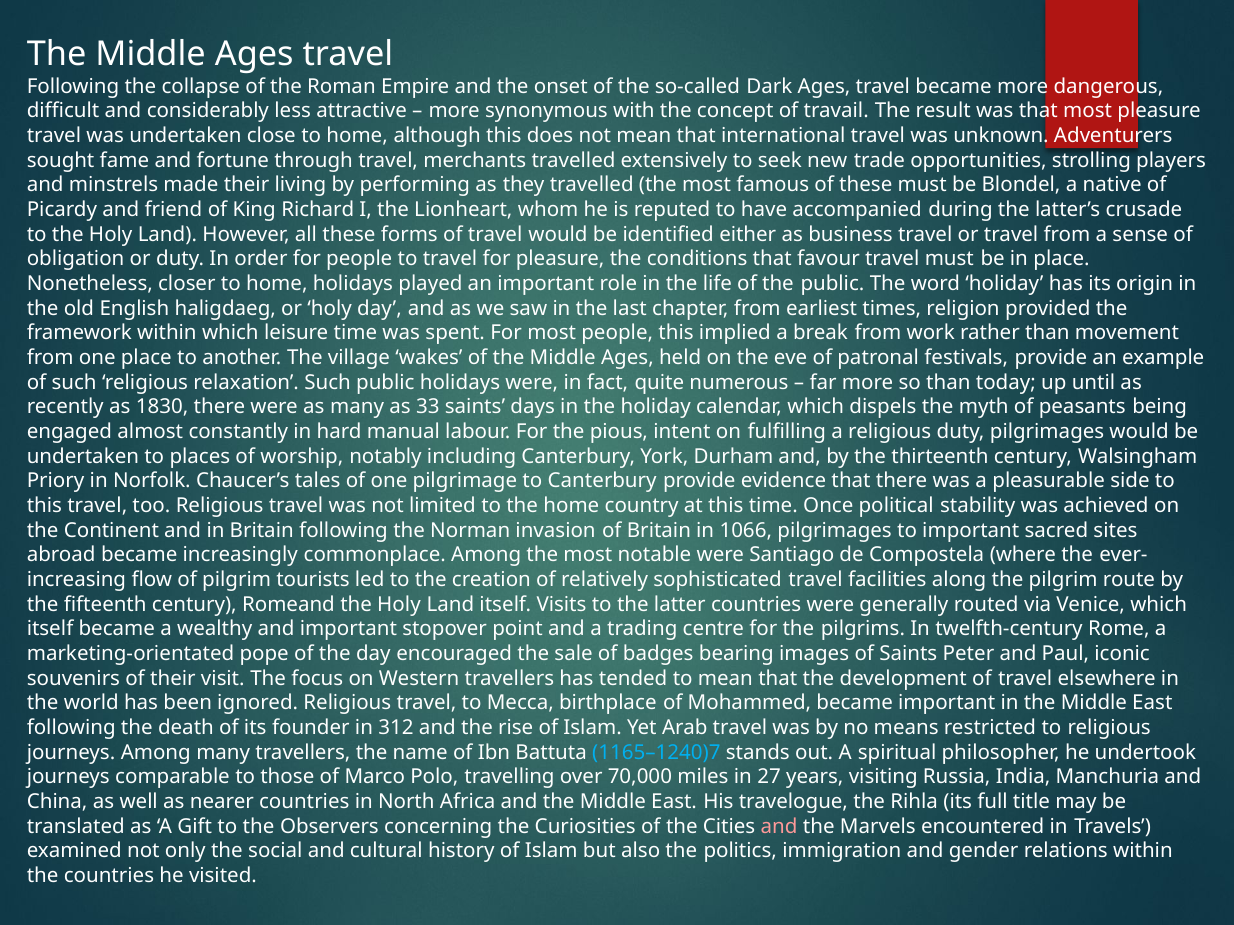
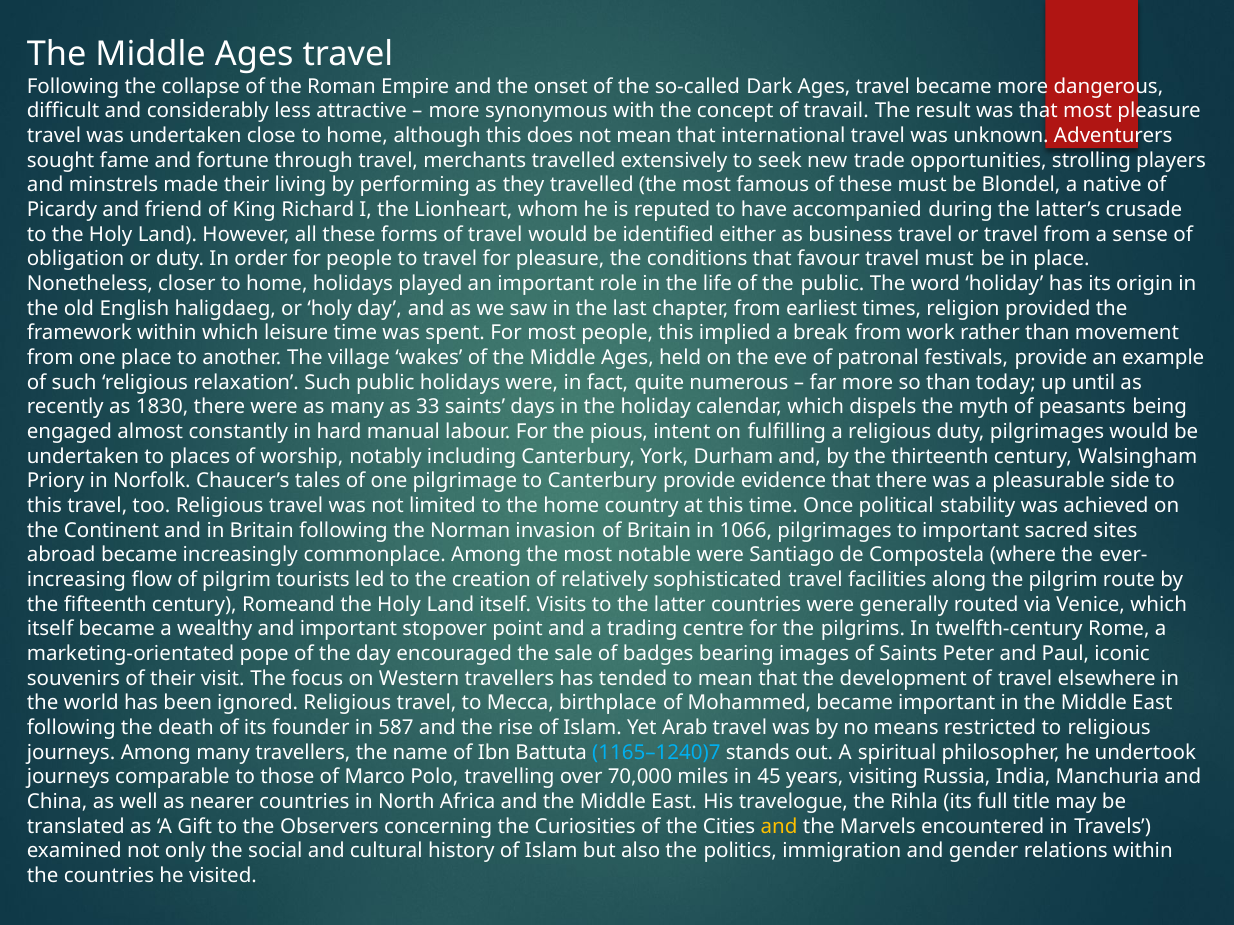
312: 312 -> 587
27: 27 -> 45
and at (779, 827) colour: pink -> yellow
